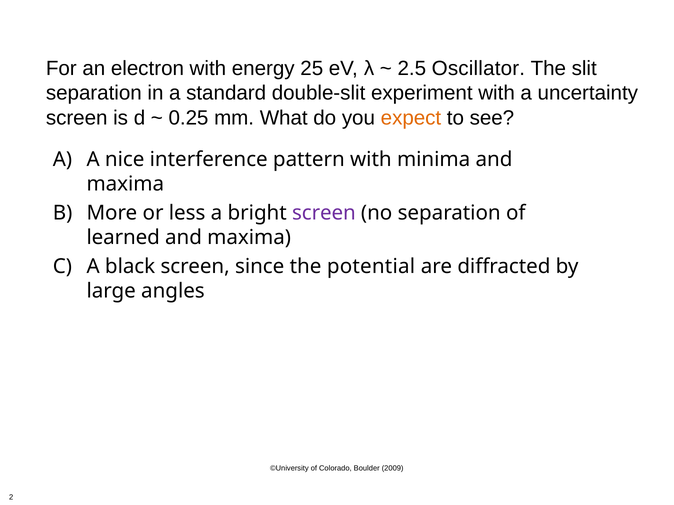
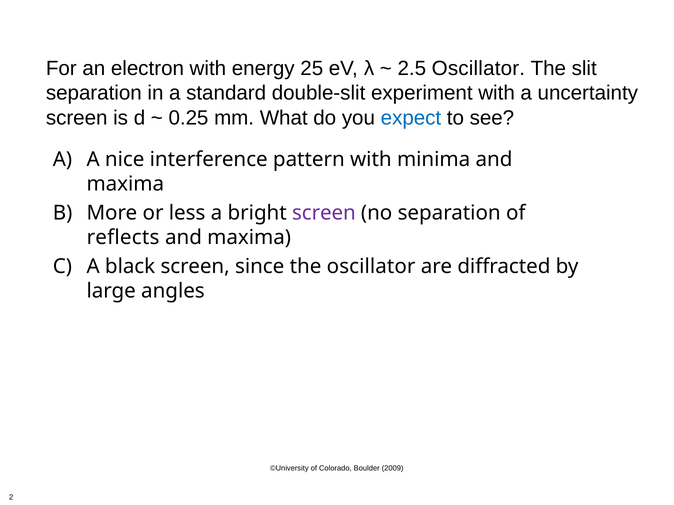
expect colour: orange -> blue
learned: learned -> reflects
the potential: potential -> oscillator
